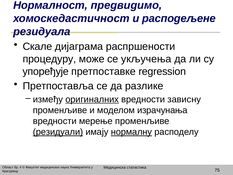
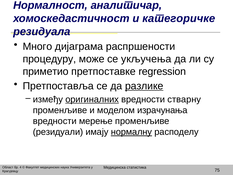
предвидимо: предвидимо -> аналитичар
расподељене: расподељене -> категоричке
Скале: Скале -> Много
упоређује: упоређује -> приметио
разлике underline: none -> present
зависну: зависну -> стварну
резидуали underline: present -> none
